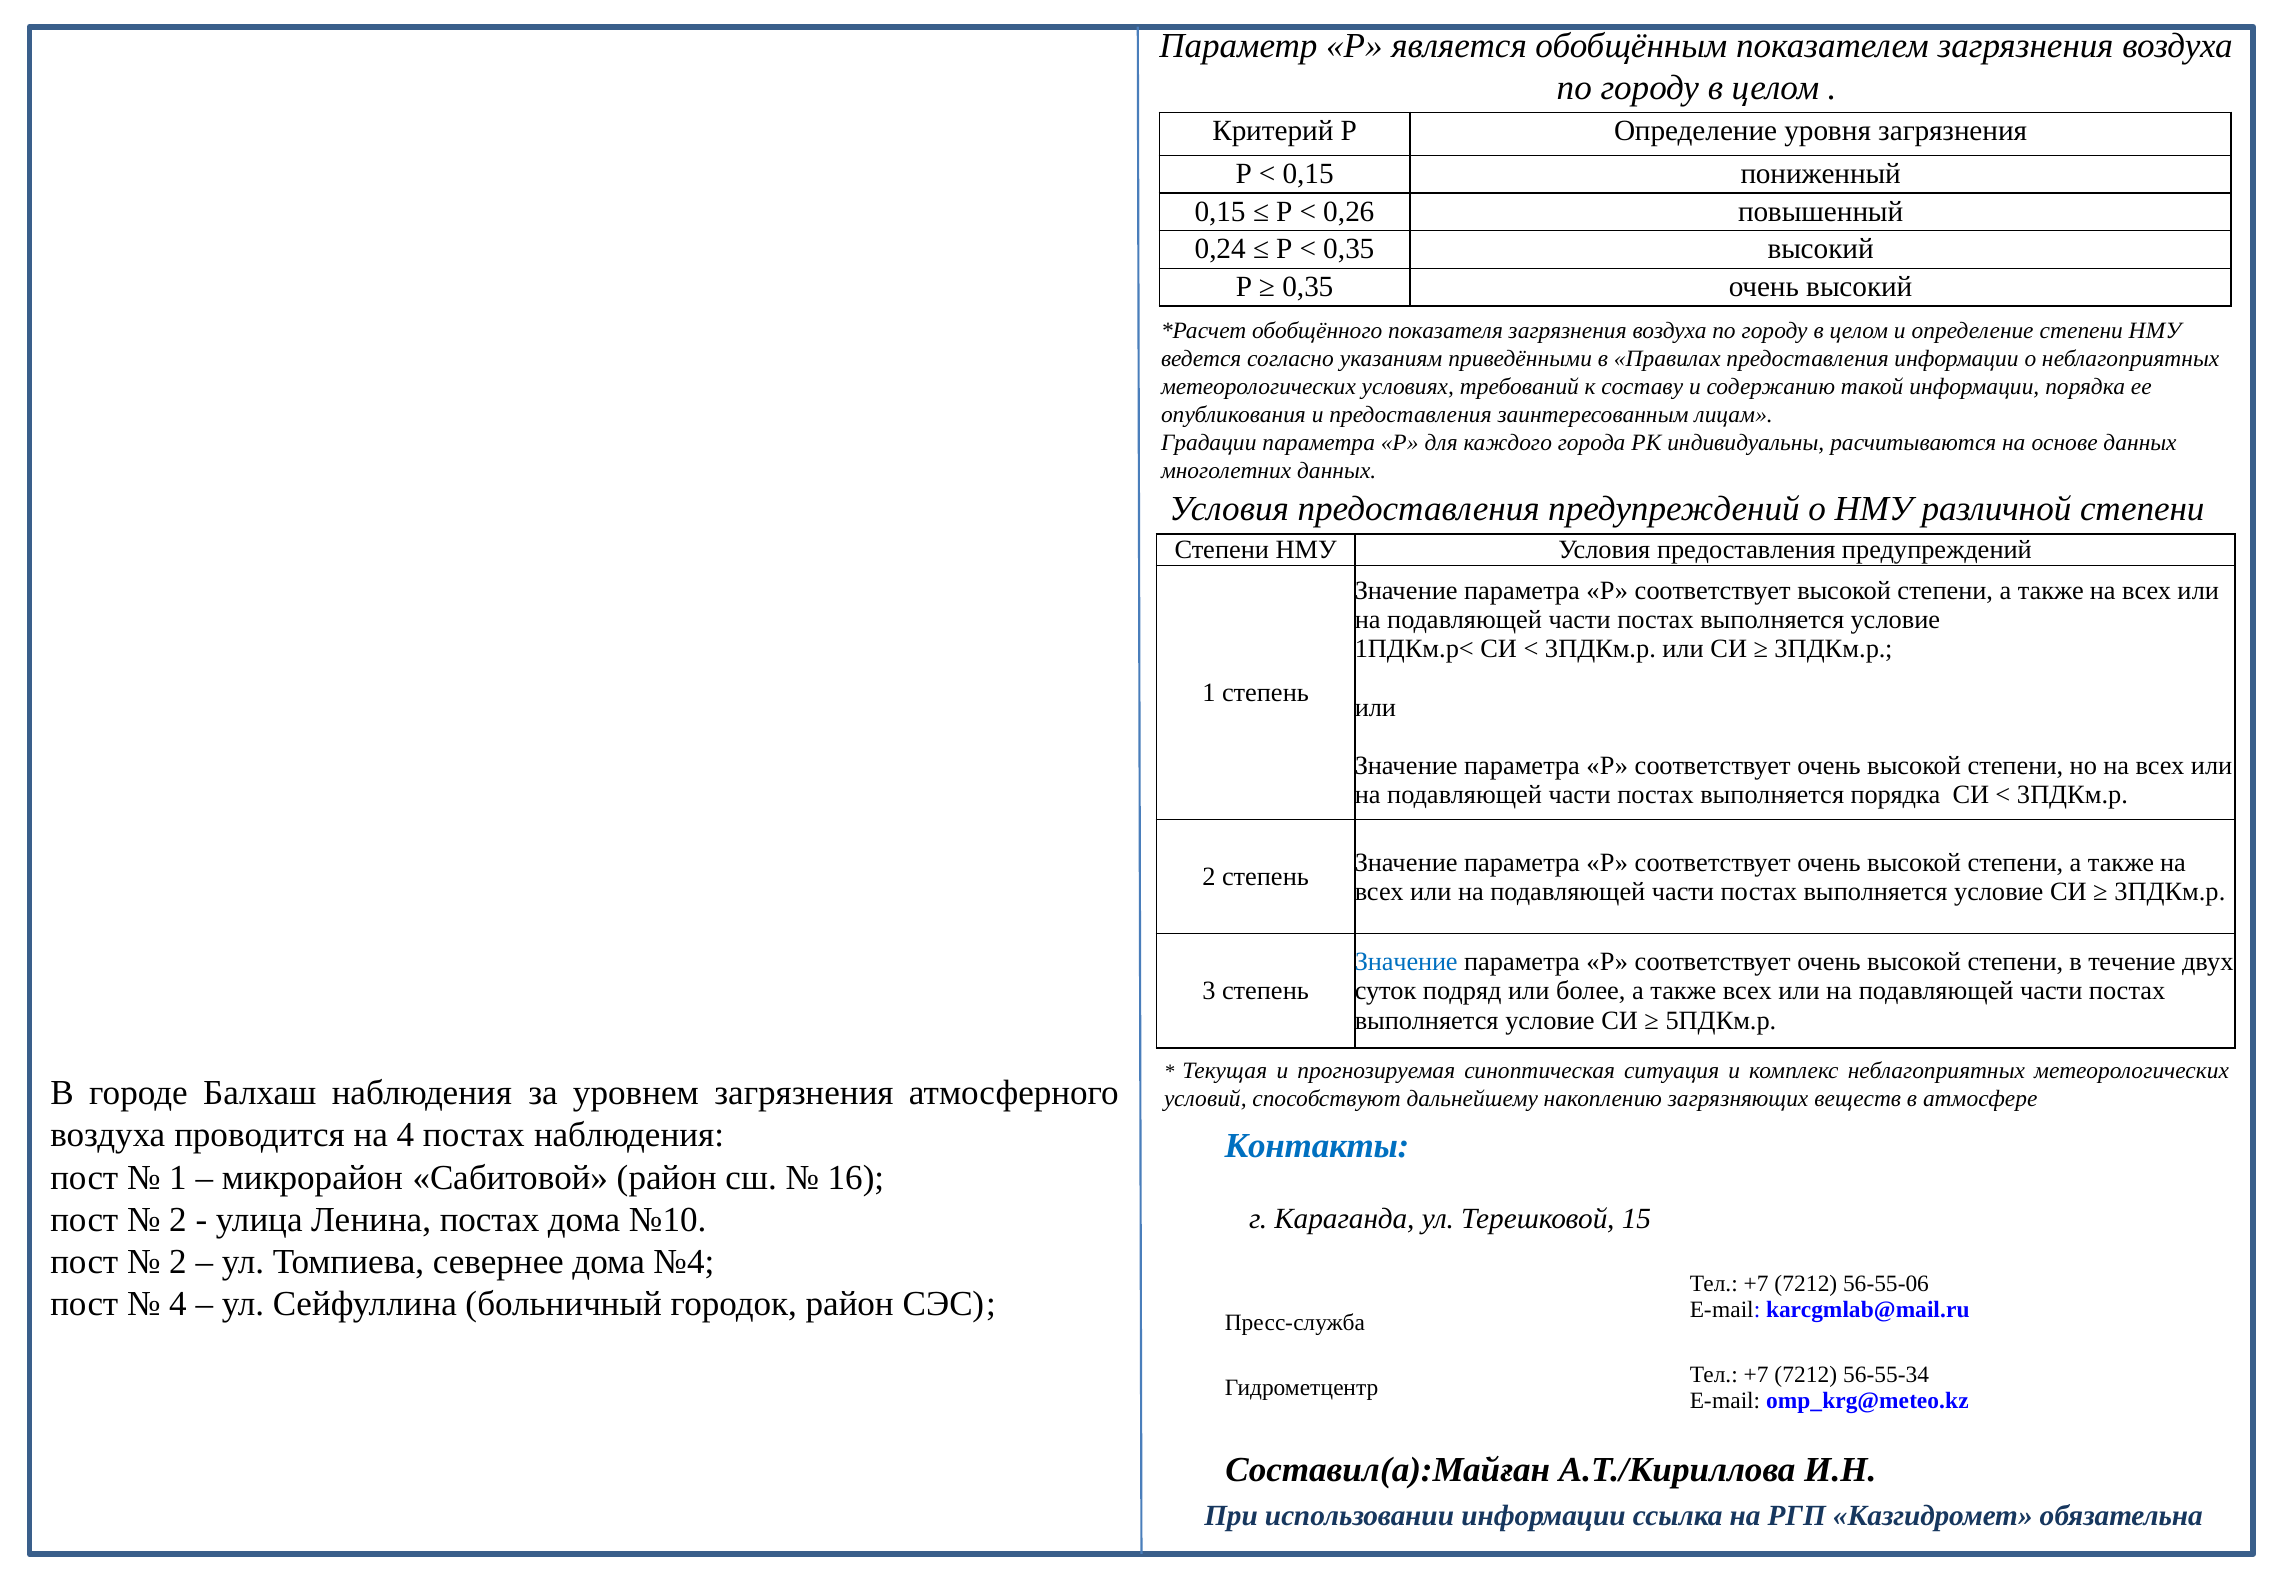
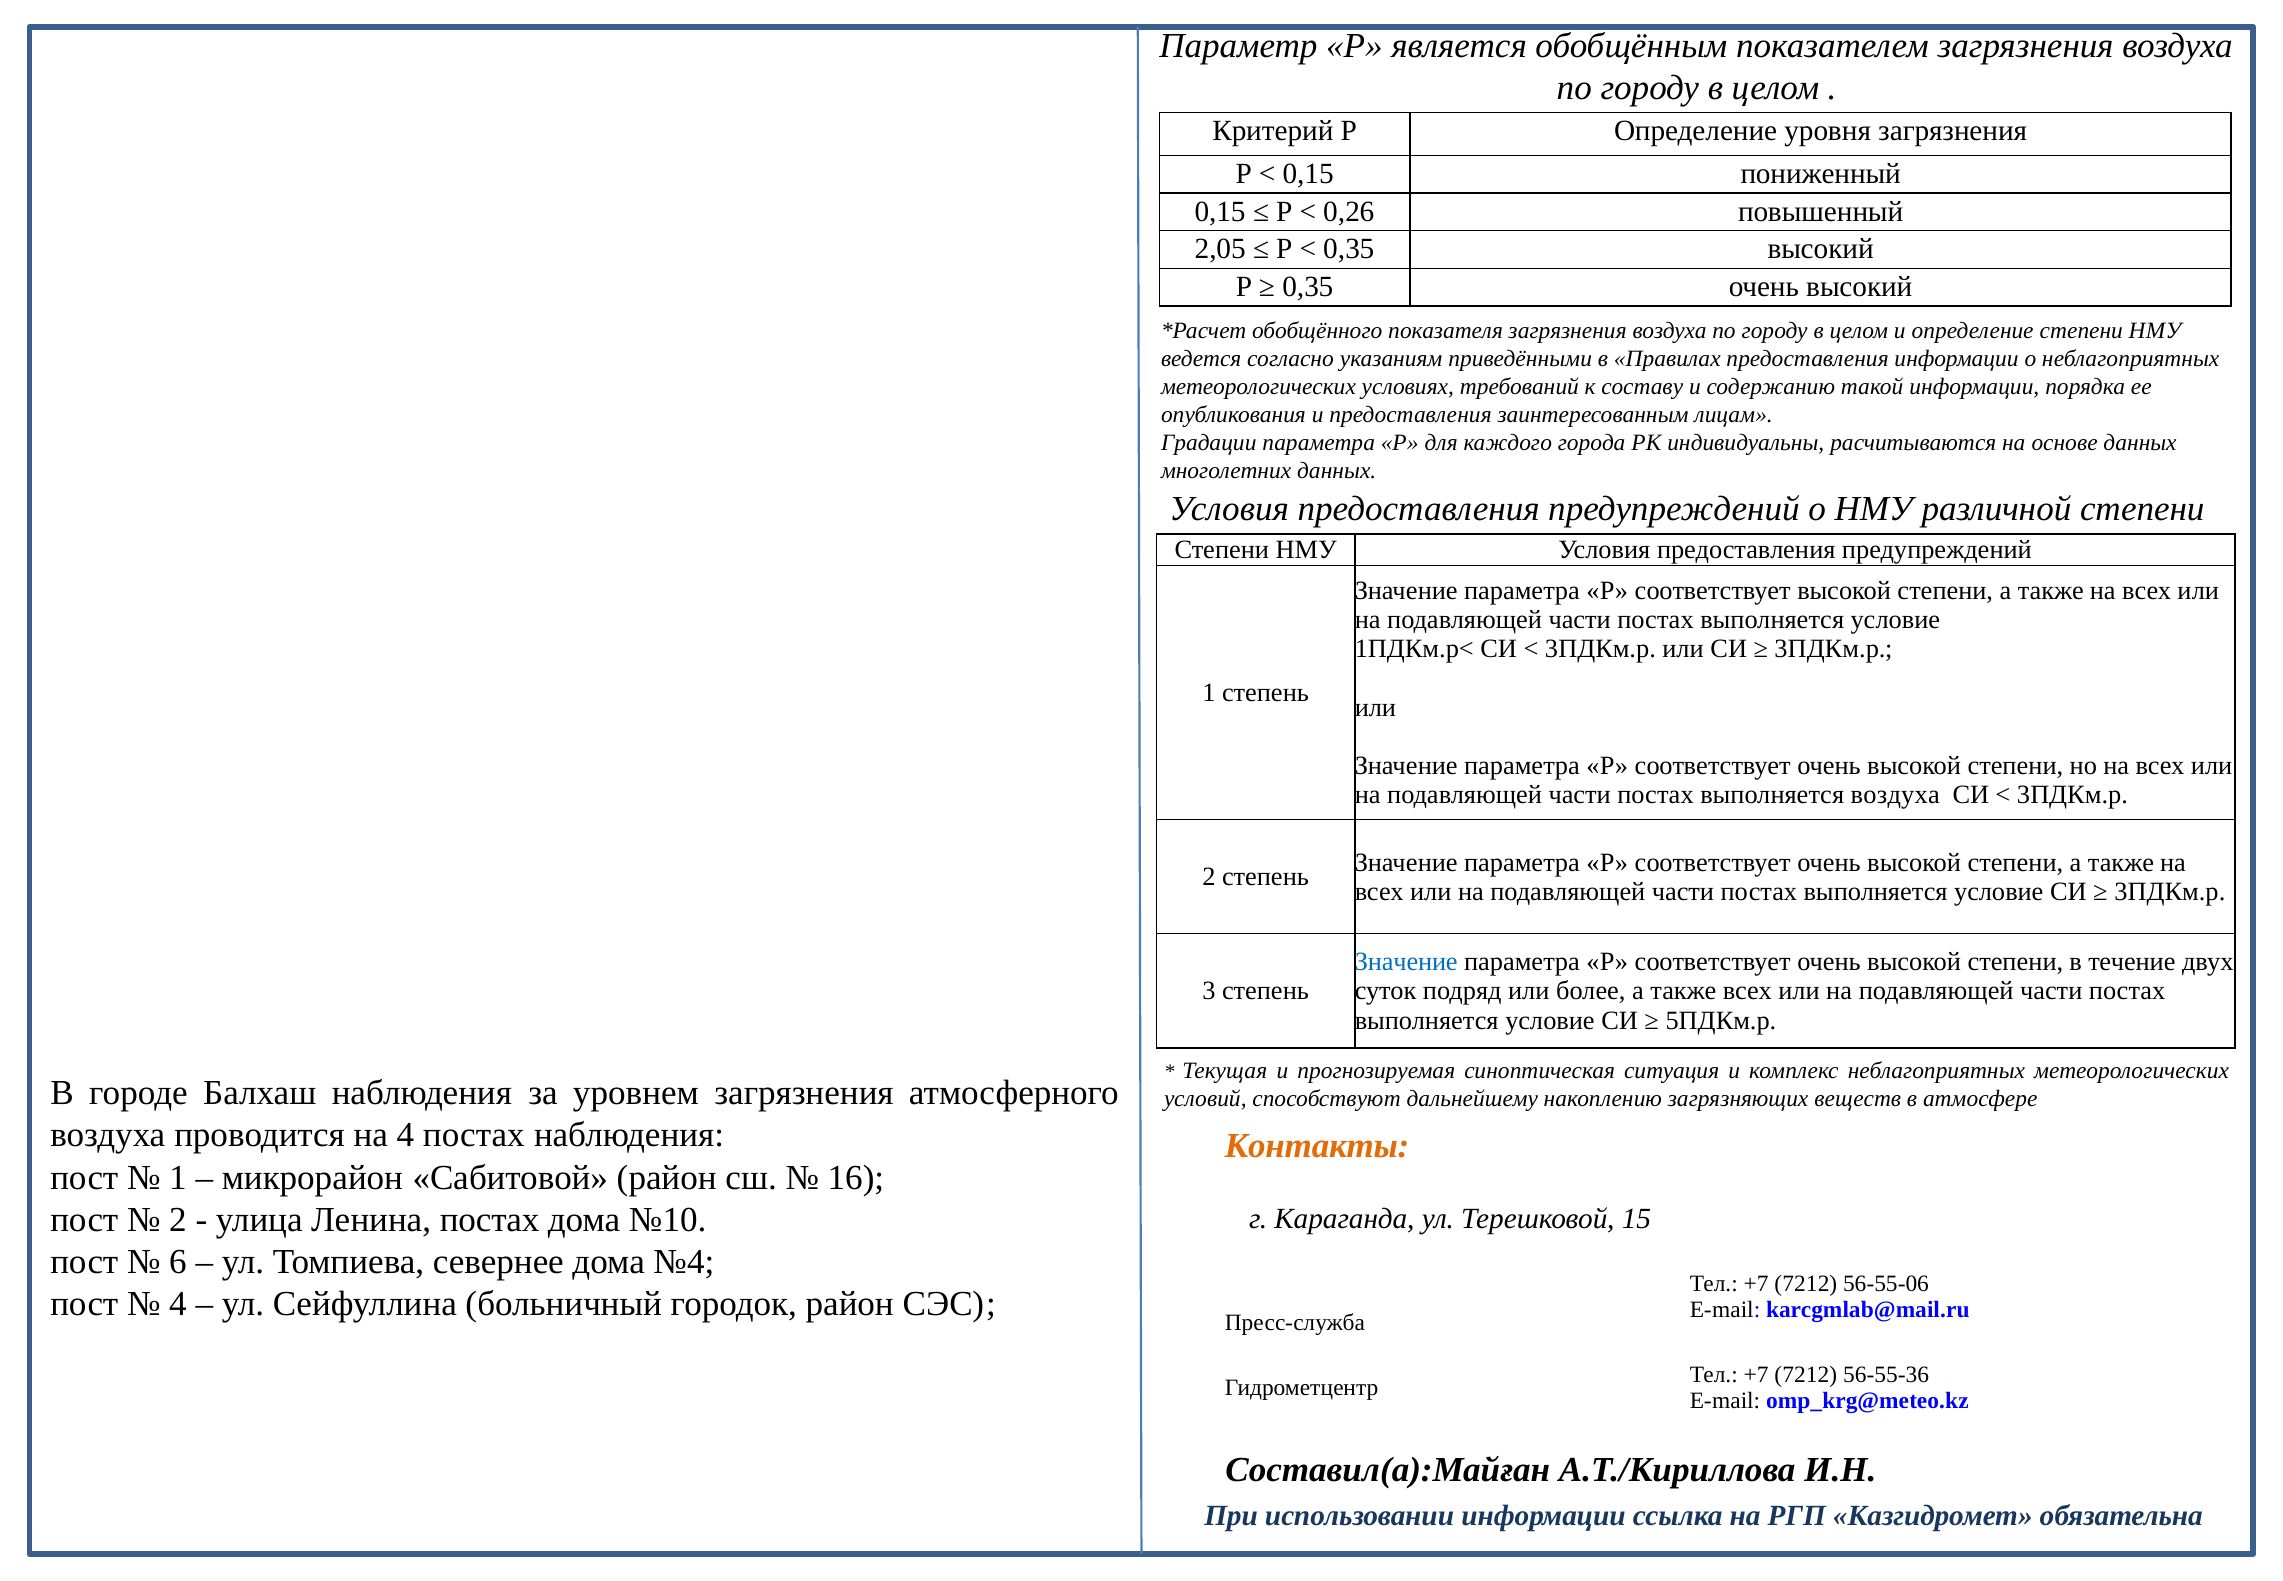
0,24: 0,24 -> 2,05
выполняется порядка: порядка -> воздуха
Контакты colour: blue -> orange
2 at (178, 1261): 2 -> 6
56-55-34: 56-55-34 -> 56-55-36
